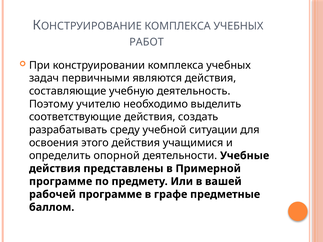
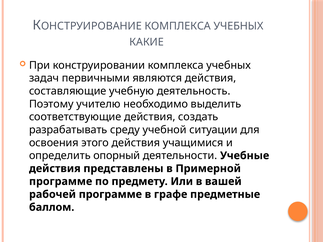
РАБОТ: РАБОТ -> КАКИЕ
опорной: опорной -> опорный
